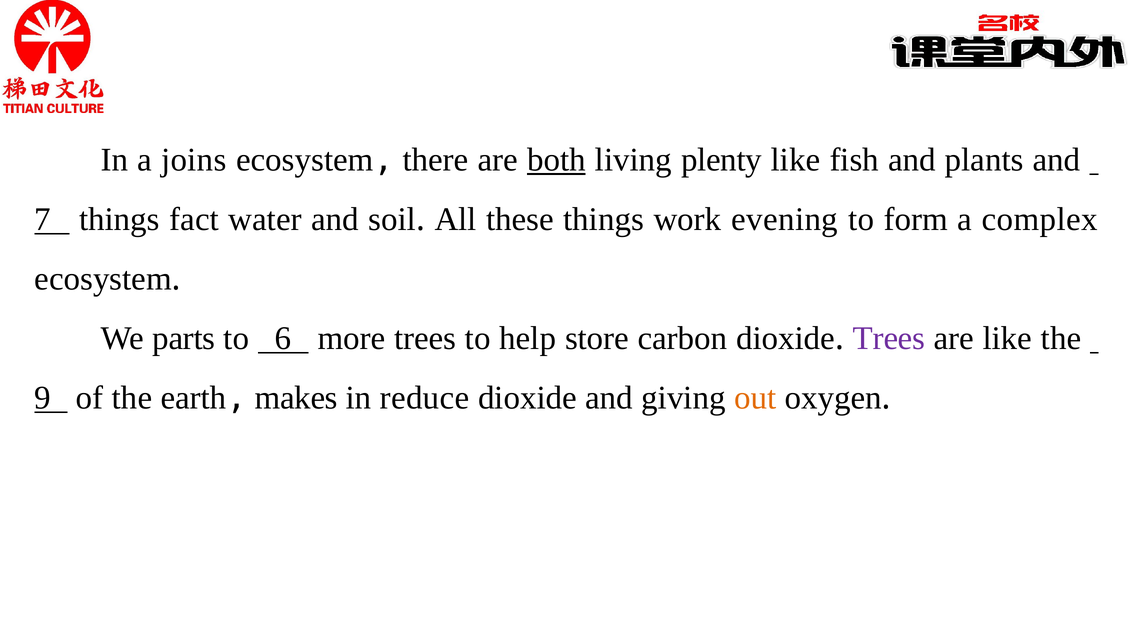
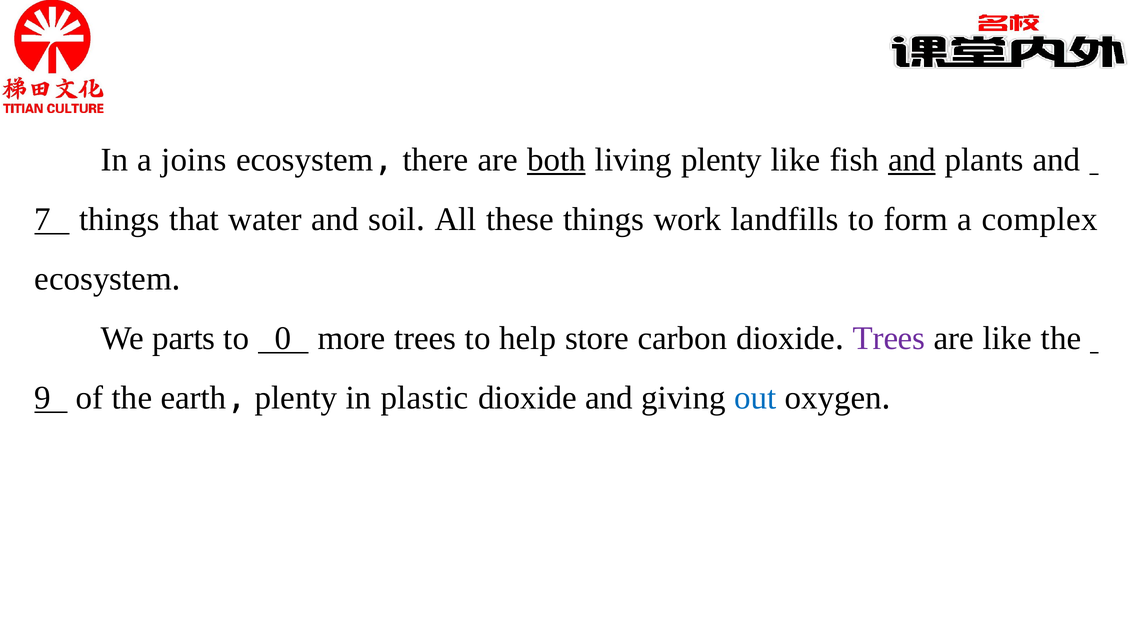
and at (912, 160) underline: none -> present
fact: fact -> that
evening: evening -> landfills
6: 6 -> 0
earth makes: makes -> plenty
reduce: reduce -> plastic
out colour: orange -> blue
